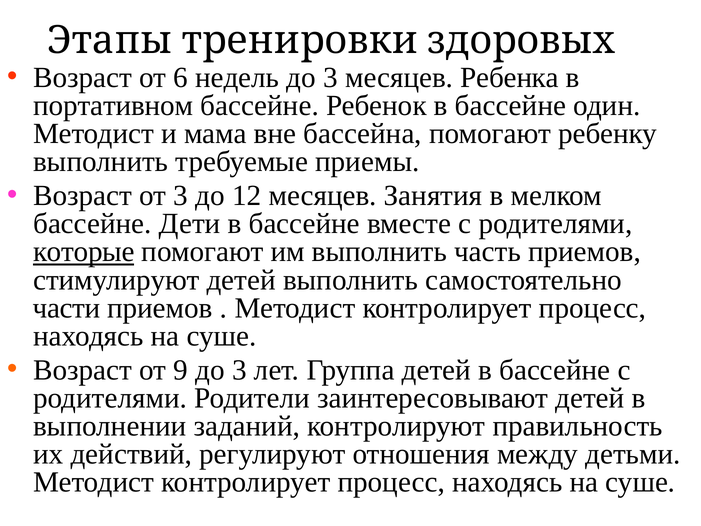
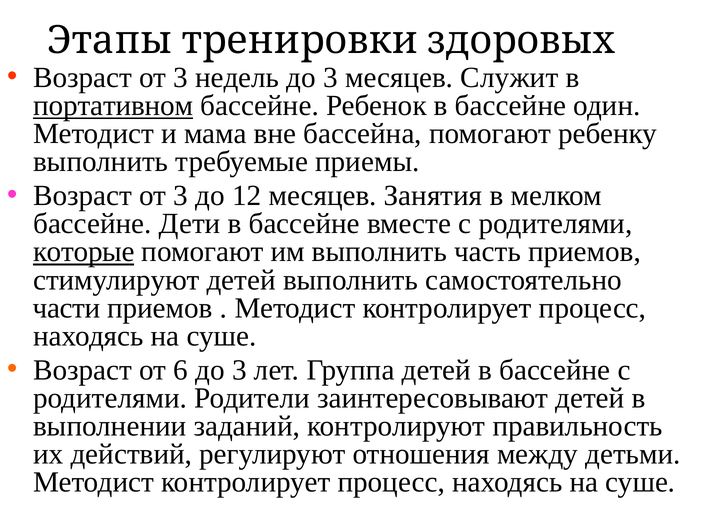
6 at (181, 78): 6 -> 3
Ребенка: Ребенка -> Служит
портативном underline: none -> present
9: 9 -> 6
